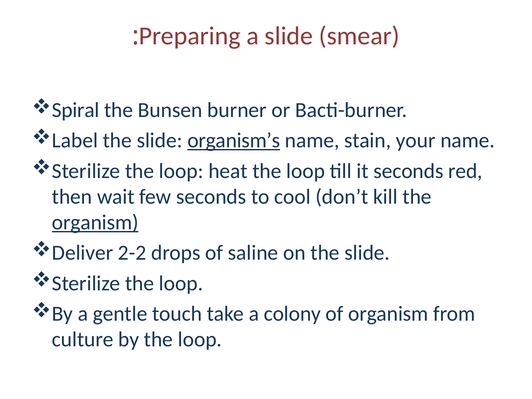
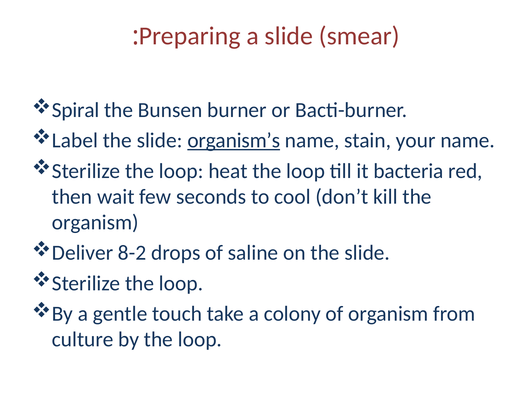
it seconds: seconds -> bacteria
organism at (95, 222) underline: present -> none
2-2: 2-2 -> 8-2
